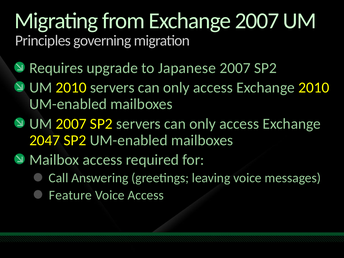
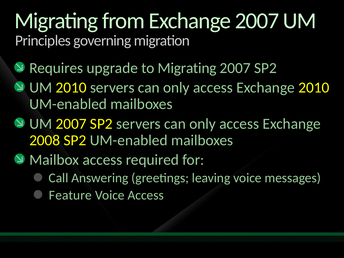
to Japanese: Japanese -> Migrating
2047: 2047 -> 2008
